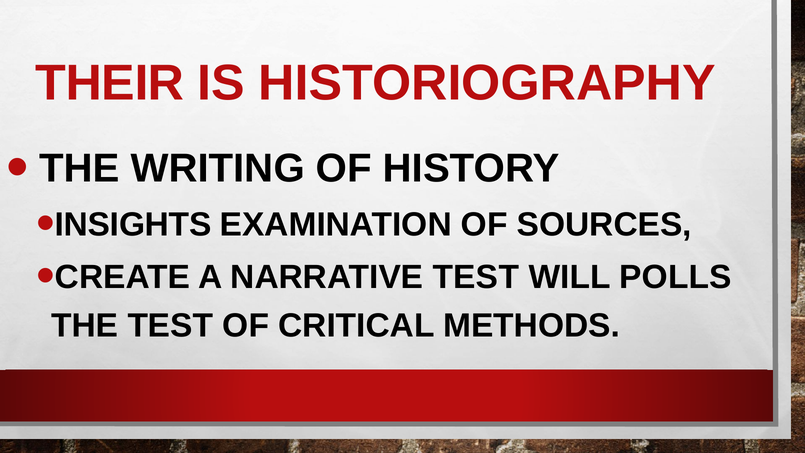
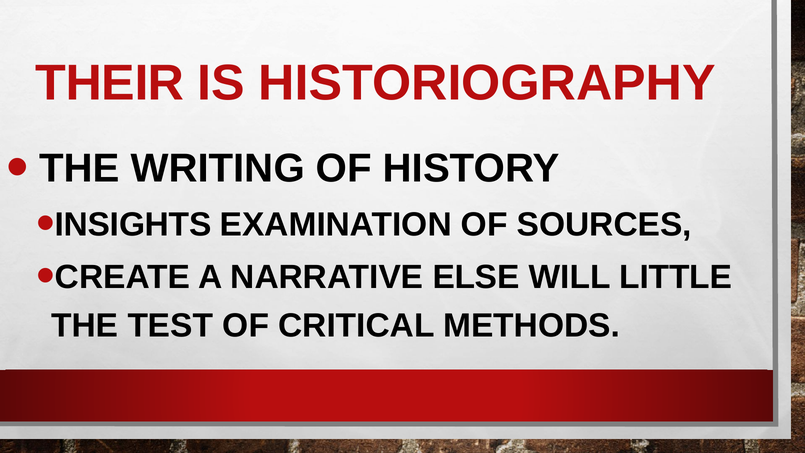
NARRATIVE TEST: TEST -> ELSE
POLLS: POLLS -> LITTLE
